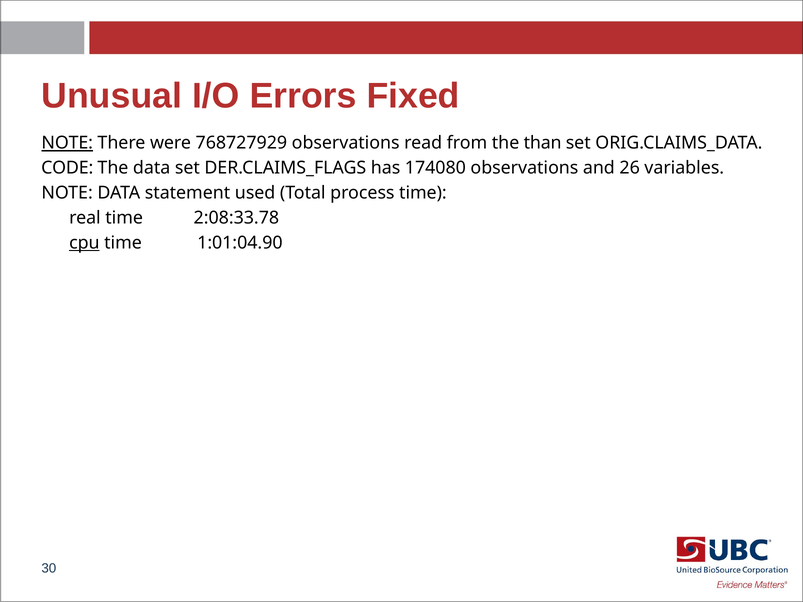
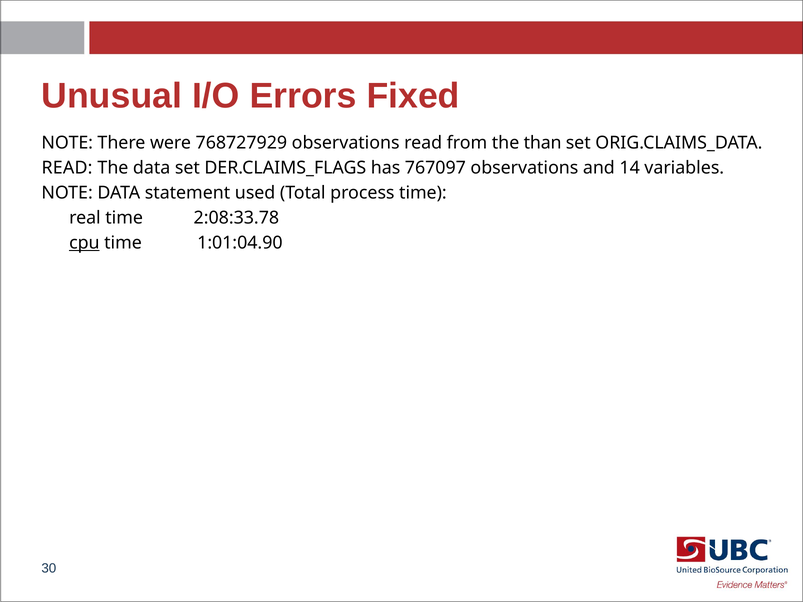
NOTE at (67, 143) underline: present -> none
CODE at (67, 168): CODE -> READ
174080: 174080 -> 767097
26: 26 -> 14
